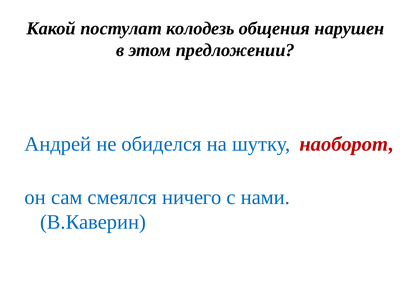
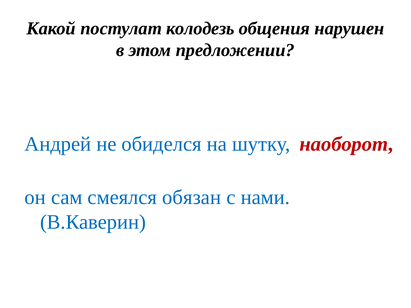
ничего: ничего -> обязан
